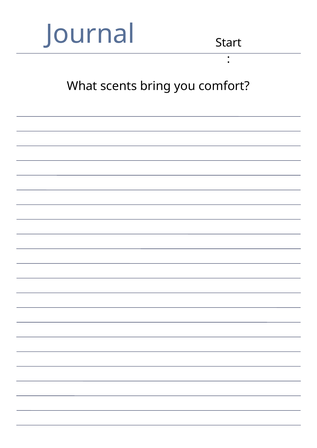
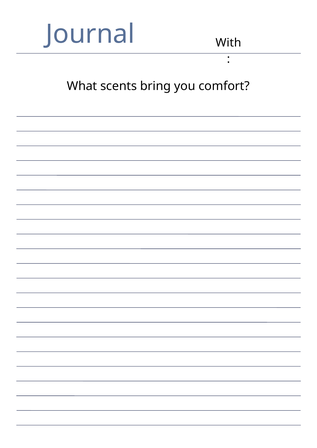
Start: Start -> With
